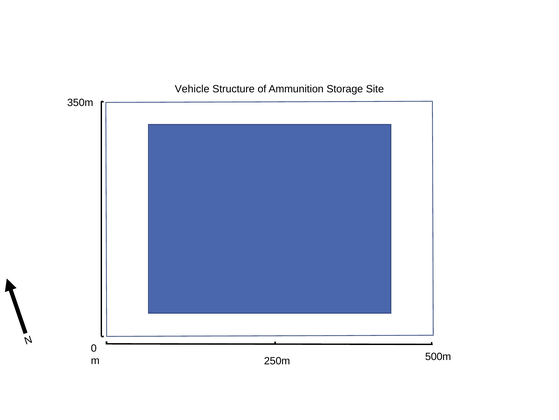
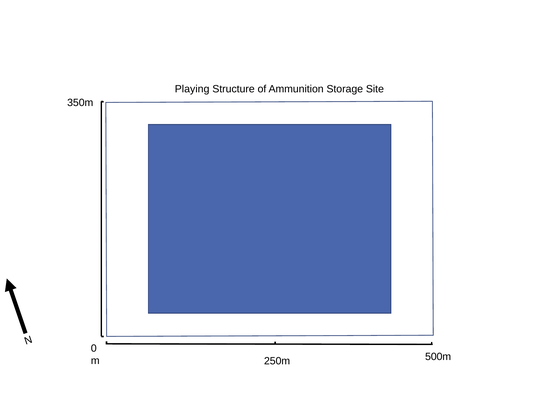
Vehicle: Vehicle -> Playing
